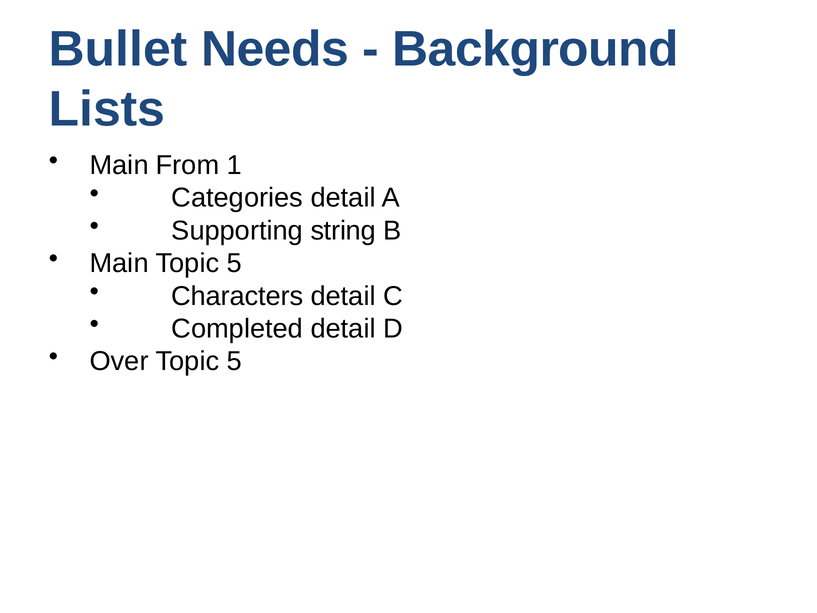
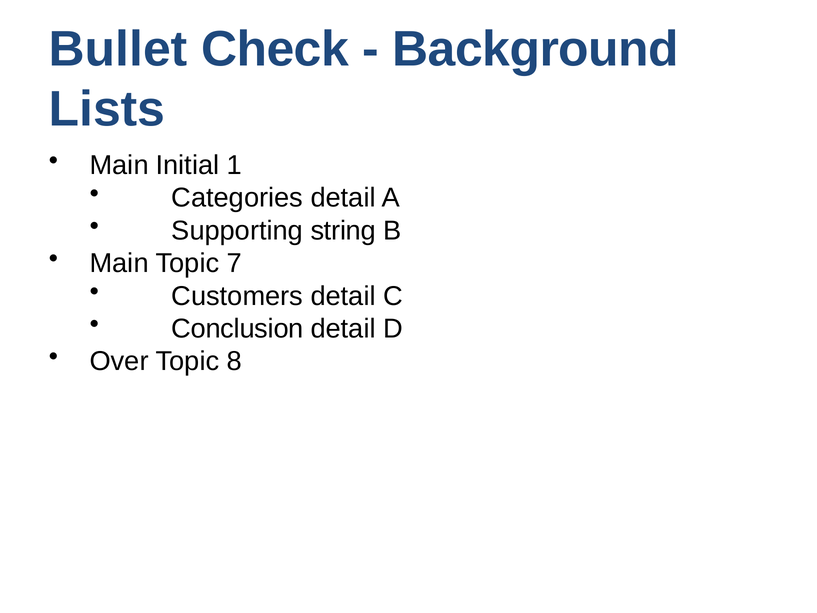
Needs: Needs -> Check
From: From -> Initial
Main Topic 5: 5 -> 7
Characters: Characters -> Customers
Completed: Completed -> Conclusion
5 at (234, 361): 5 -> 8
